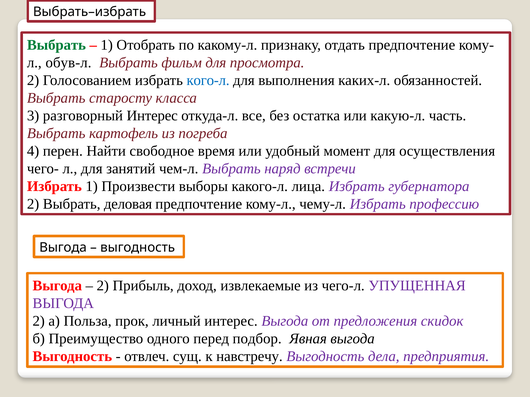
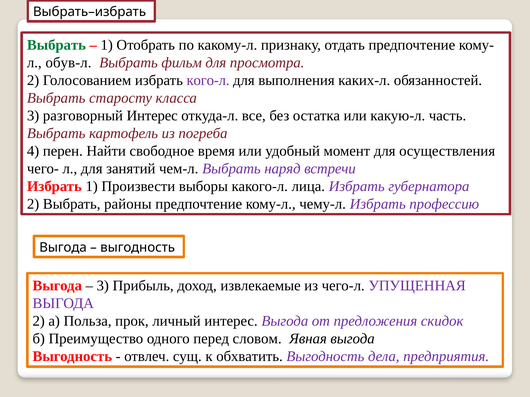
кого-л colour: blue -> purple
деловая: деловая -> районы
2 at (103, 286): 2 -> 3
подбор: подбор -> словом
навстречу: навстречу -> обхватить
